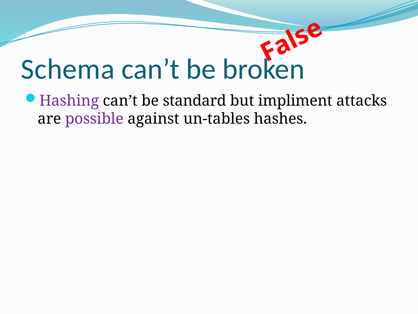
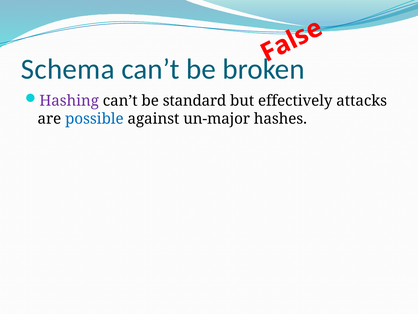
impliment: impliment -> effectively
possible colour: purple -> blue
un-tables: un-tables -> un-major
